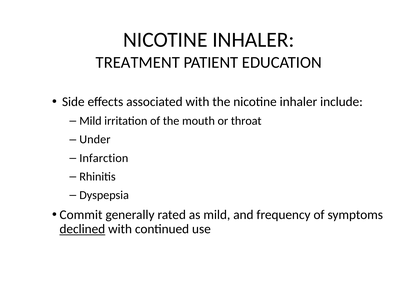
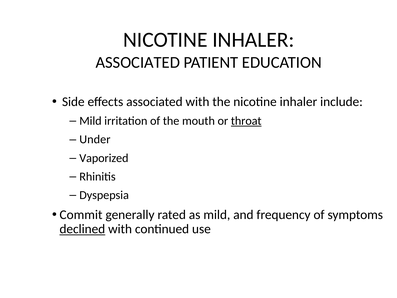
TREATMENT at (138, 62): TREATMENT -> ASSOCIATED
throat underline: none -> present
Infarction: Infarction -> Vaporized
